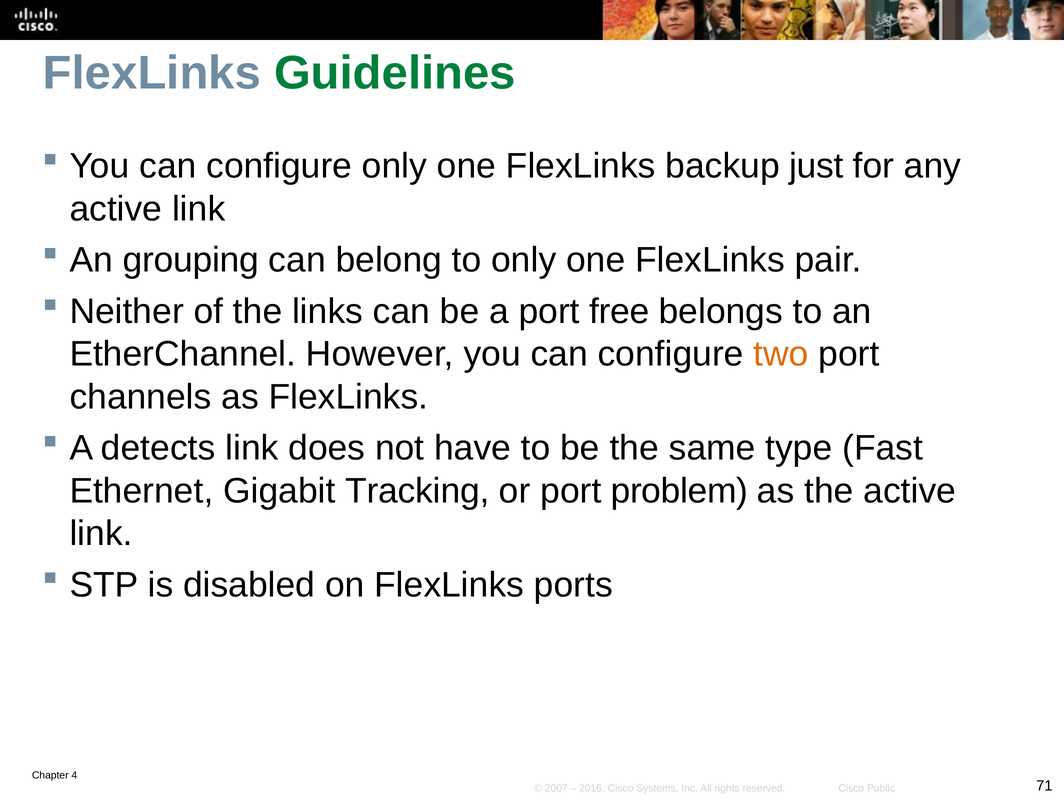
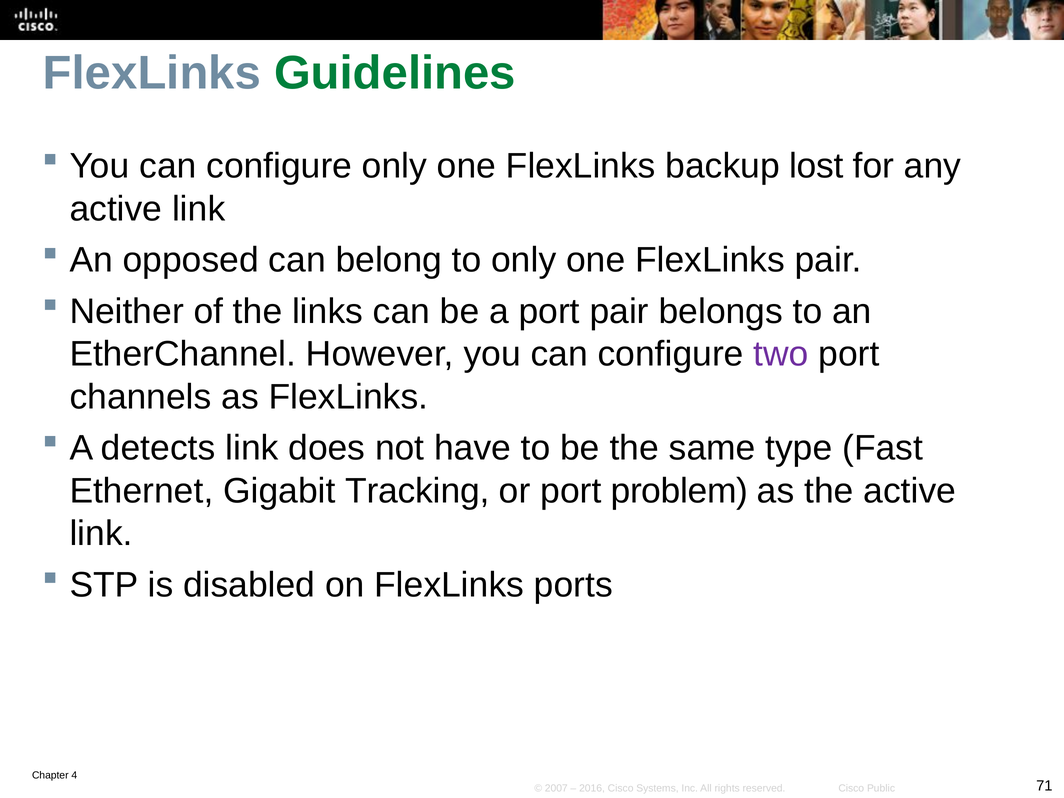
just: just -> lost
grouping: grouping -> opposed
port free: free -> pair
two colour: orange -> purple
